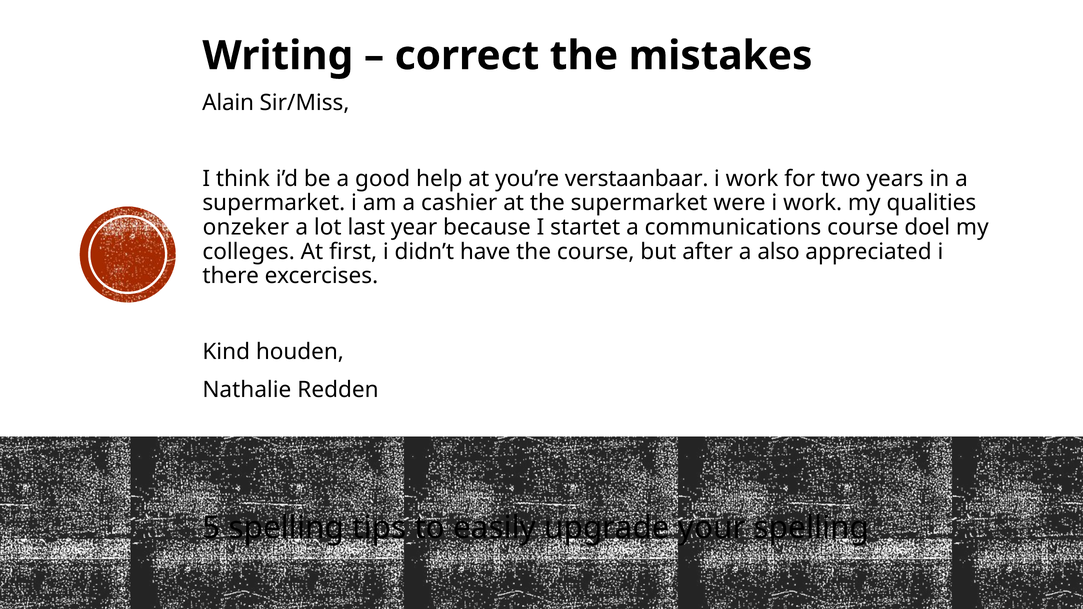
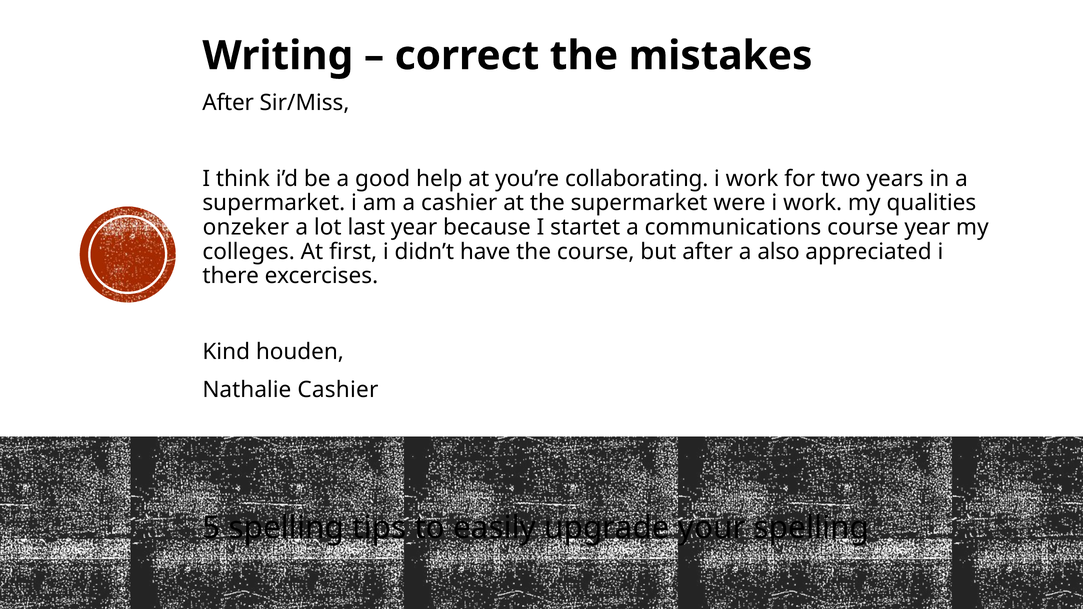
Alain at (228, 103): Alain -> After
verstaanbaar: verstaanbaar -> collaborating
course doel: doel -> year
Nathalie Redden: Redden -> Cashier
